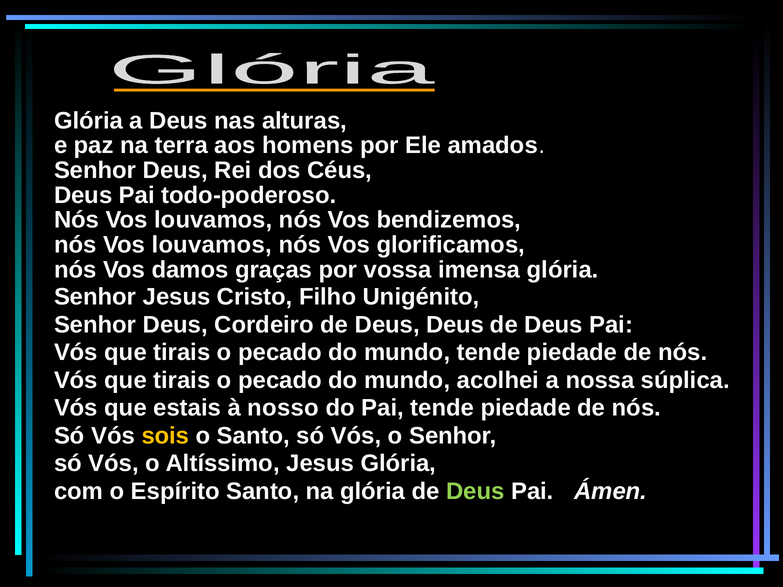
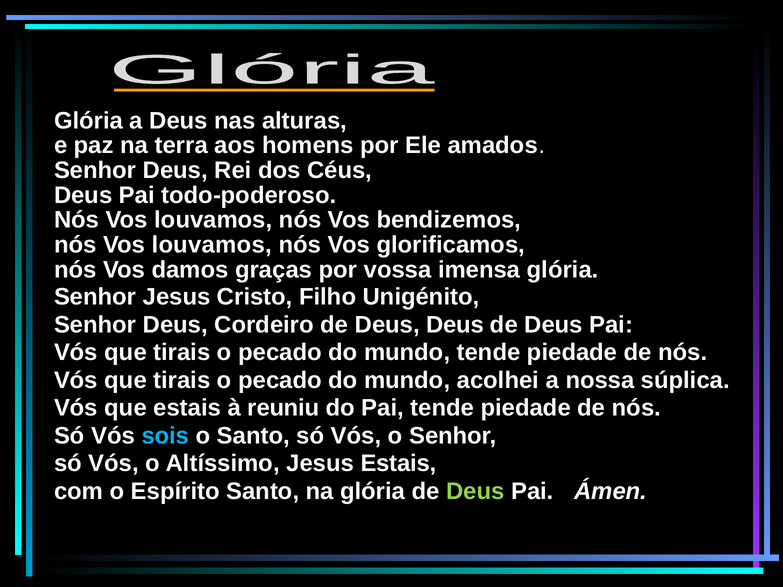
nosso: nosso -> reuniu
sois colour: yellow -> light blue
Jesus Glória: Glória -> Estais
